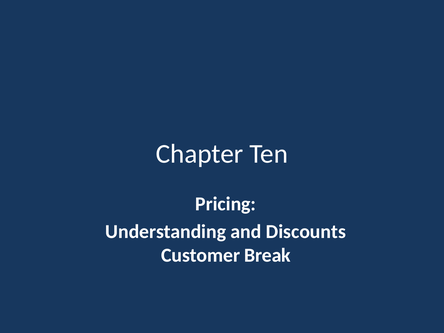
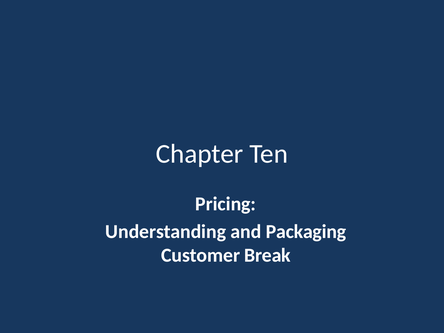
Discounts: Discounts -> Packaging
